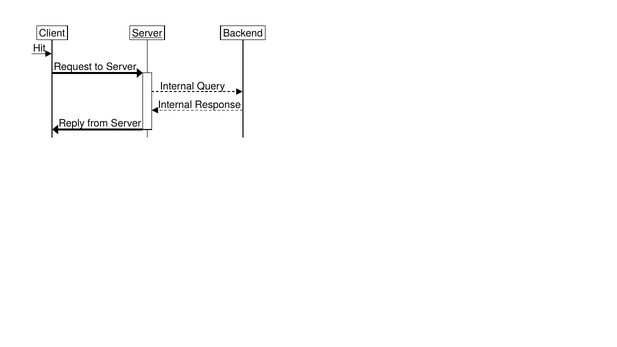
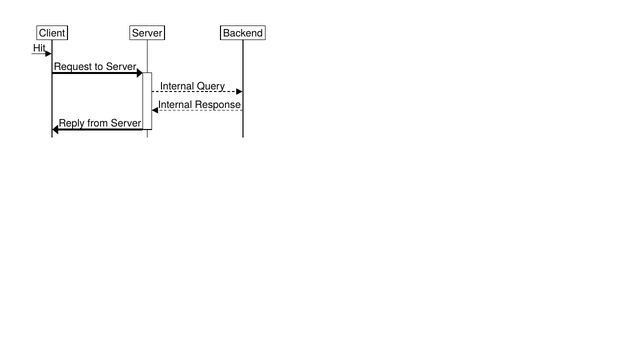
Server at (147, 33) underline: present -> none
